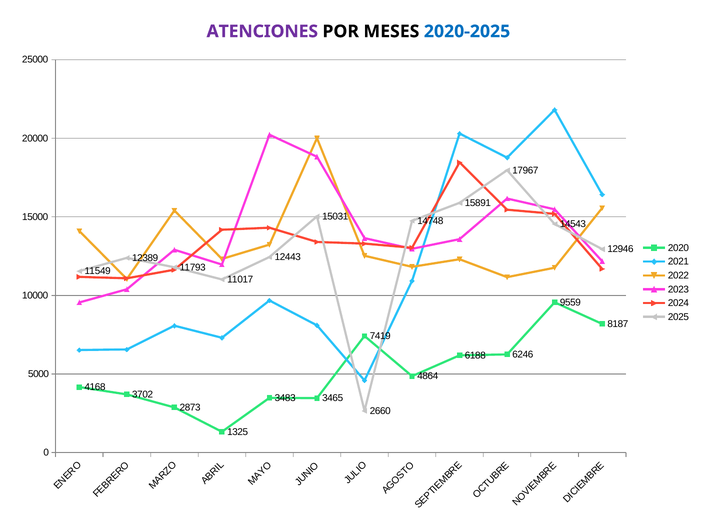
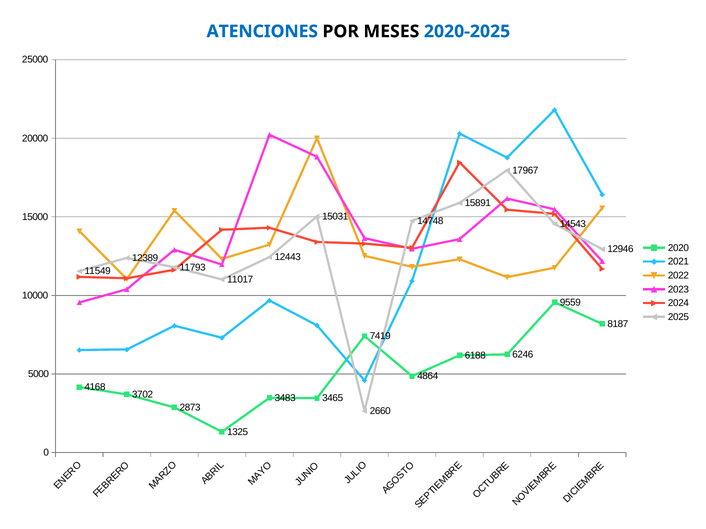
ATENCIONES colour: purple -> blue
